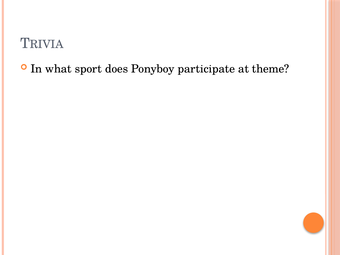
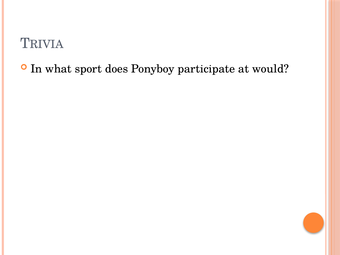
theme: theme -> would
